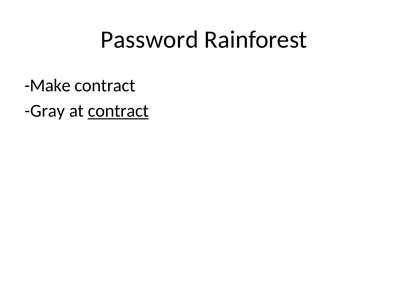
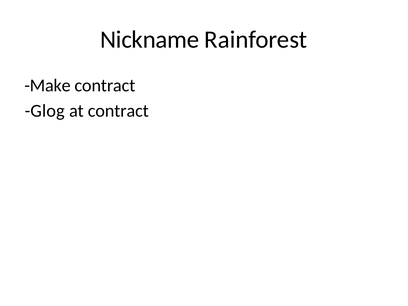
Password: Password -> Nickname
Gray: Gray -> Glog
contract at (118, 111) underline: present -> none
